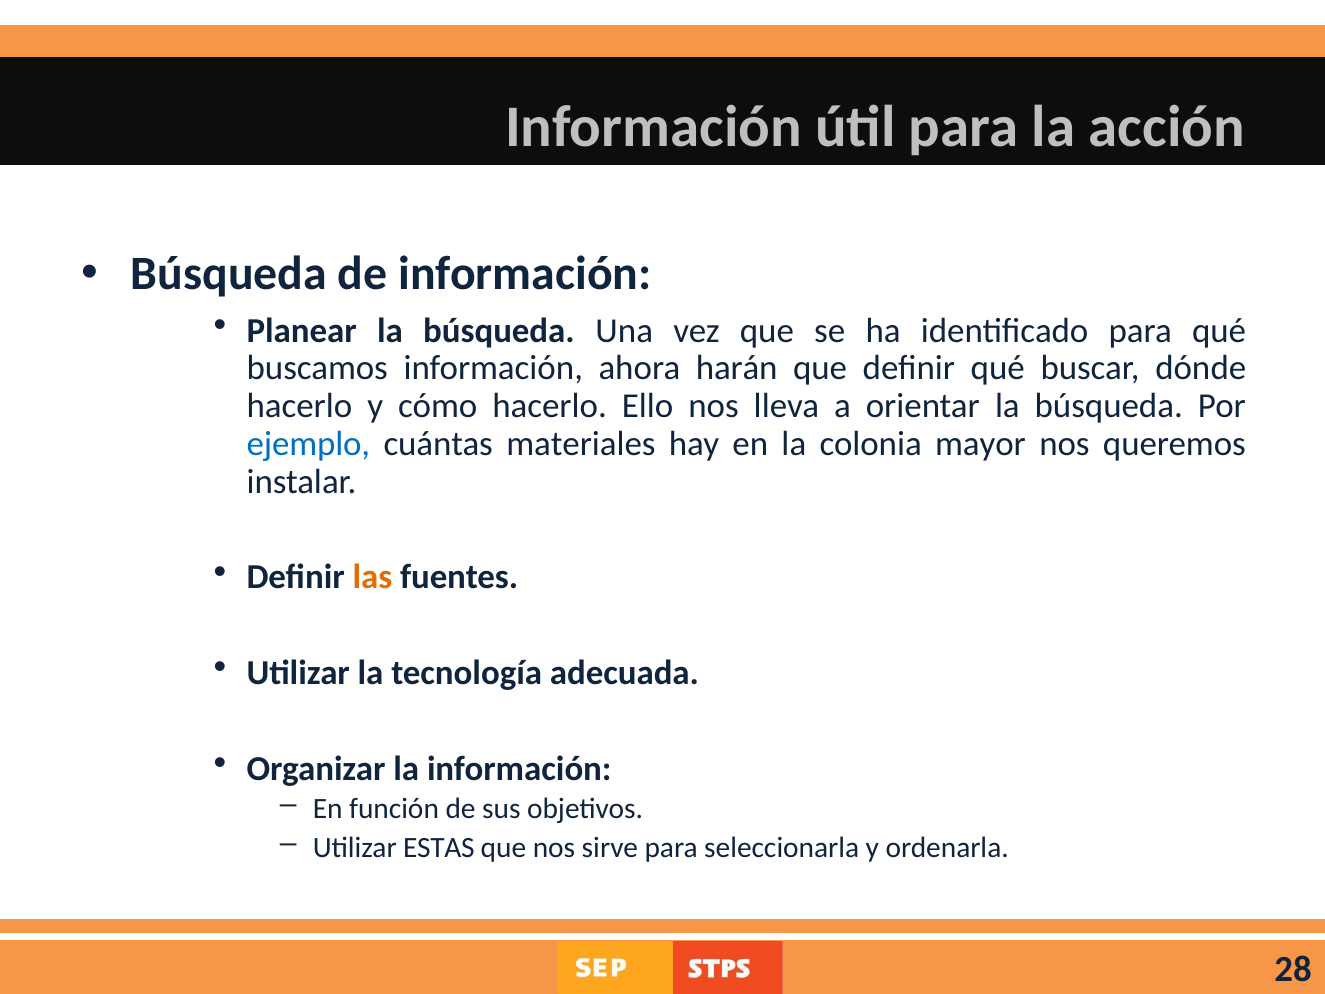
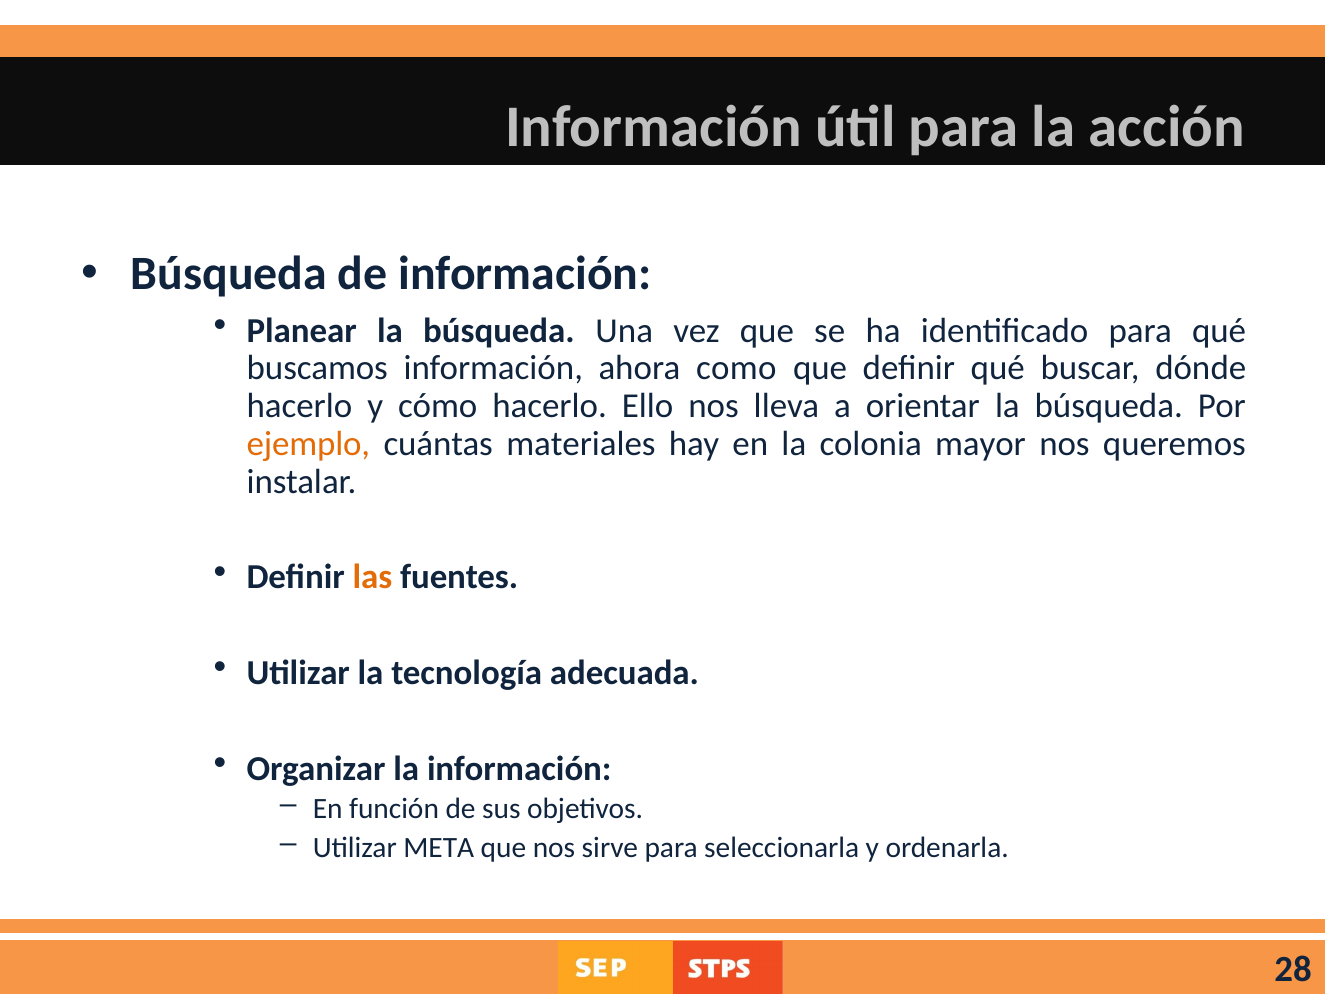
harán: harán -> como
ejemplo colour: blue -> orange
ESTAS: ESTAS -> META
